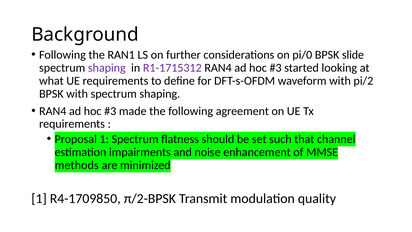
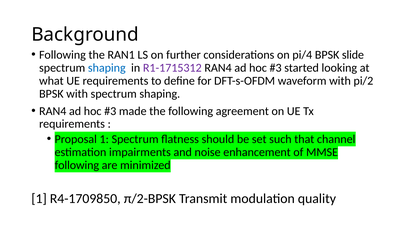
pi/0: pi/0 -> pi/4
shaping at (107, 68) colour: purple -> blue
methods at (77, 165): methods -> following
